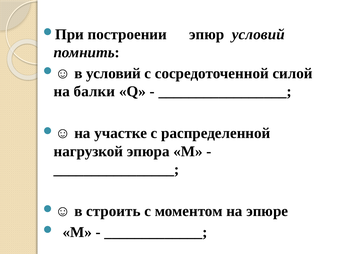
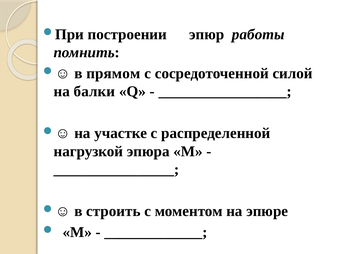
эпюр условий: условий -> работы
в условий: условий -> прямом
